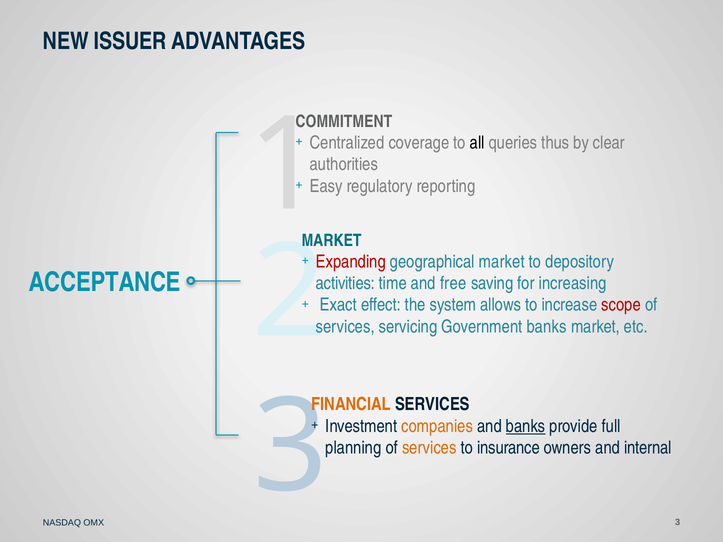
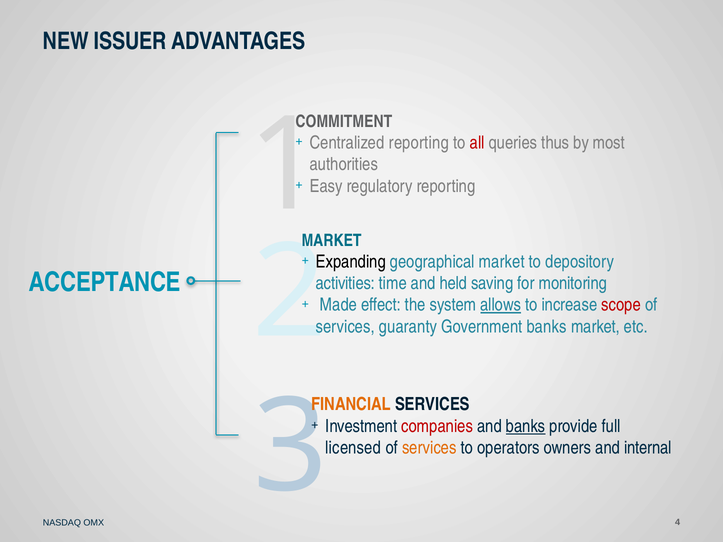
Centralized coverage: coverage -> reporting
all colour: black -> red
clear: clear -> most
Expanding colour: red -> black
free: free -> held
increasing: increasing -> monitoring
Exact: Exact -> Made
allows underline: none -> present
servicing: servicing -> guaranty
companies colour: orange -> red
planning: planning -> licensed
insurance: insurance -> operators
3 at (678, 523): 3 -> 4
